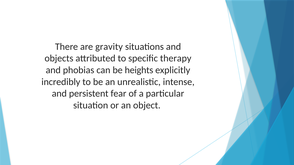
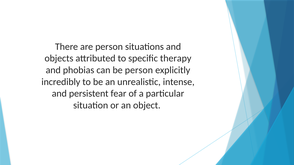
are gravity: gravity -> person
be heights: heights -> person
